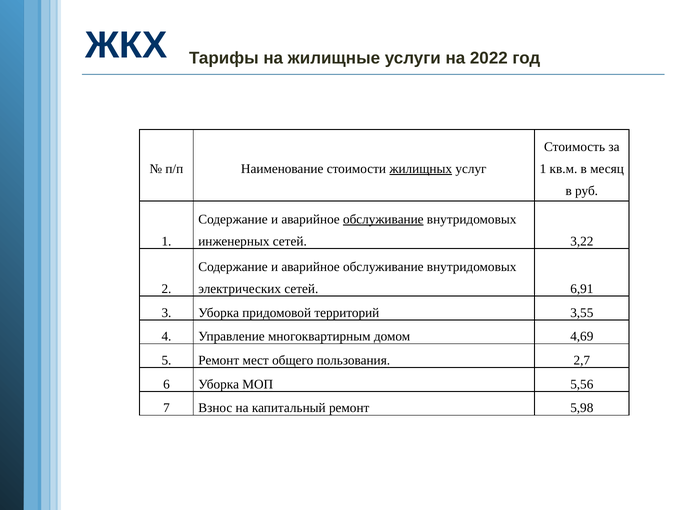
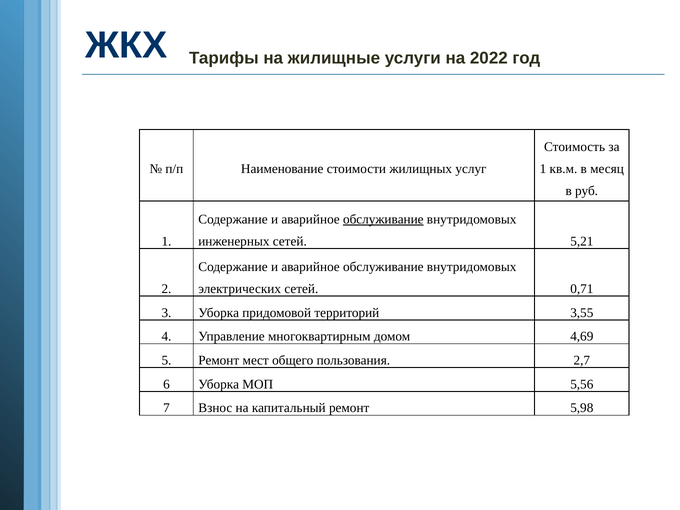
жилищных underline: present -> none
3,22: 3,22 -> 5,21
6,91: 6,91 -> 0,71
